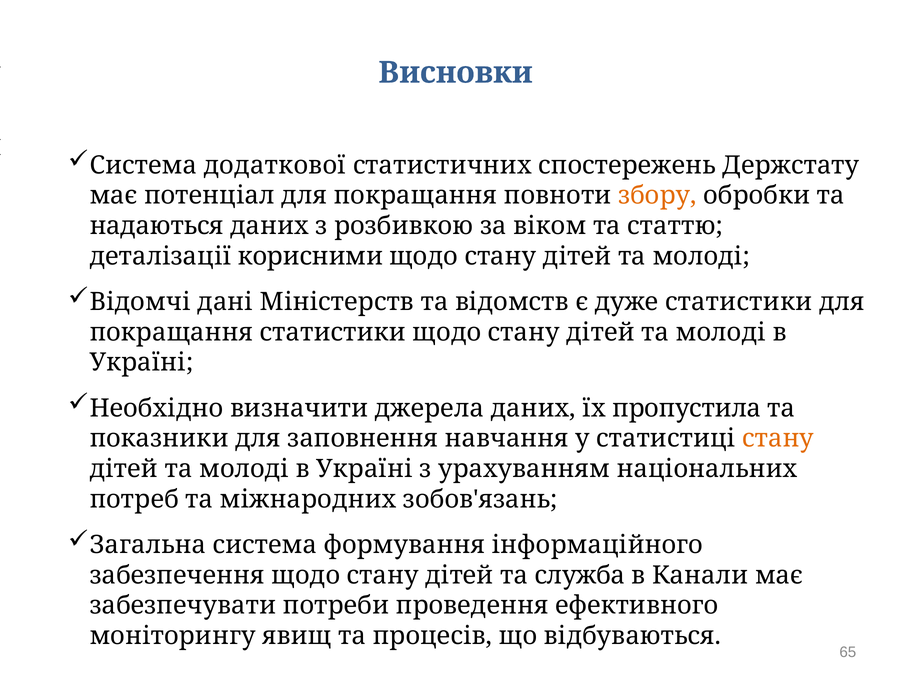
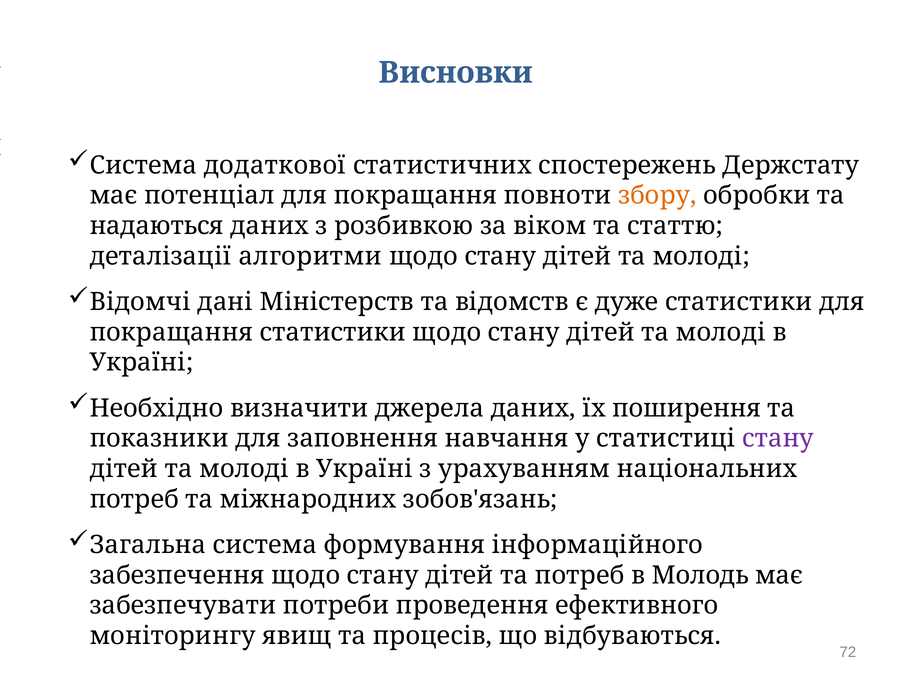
корисними: корисними -> алгоритми
пропустила: пропустила -> поширення
стану at (778, 439) colour: orange -> purple
та служба: служба -> потреб
Канали: Канали -> Молодь
65: 65 -> 72
